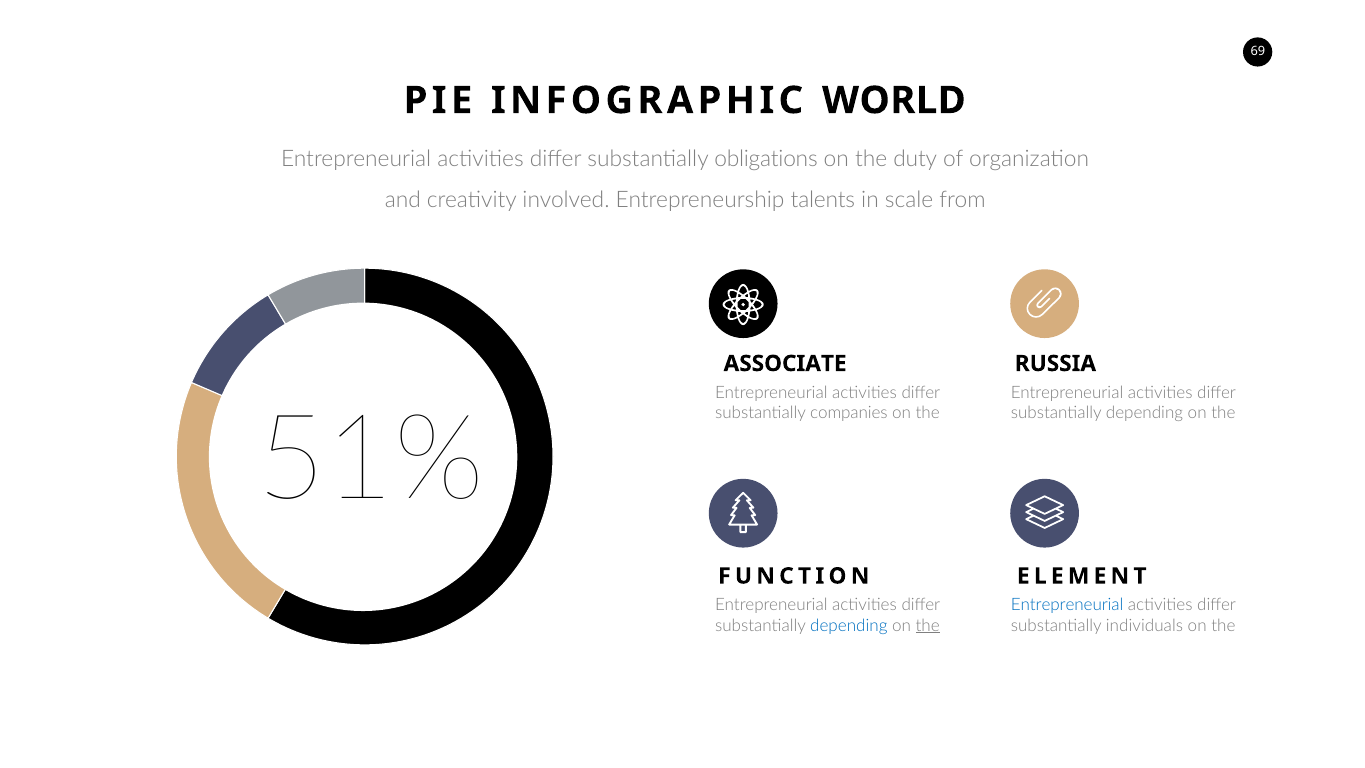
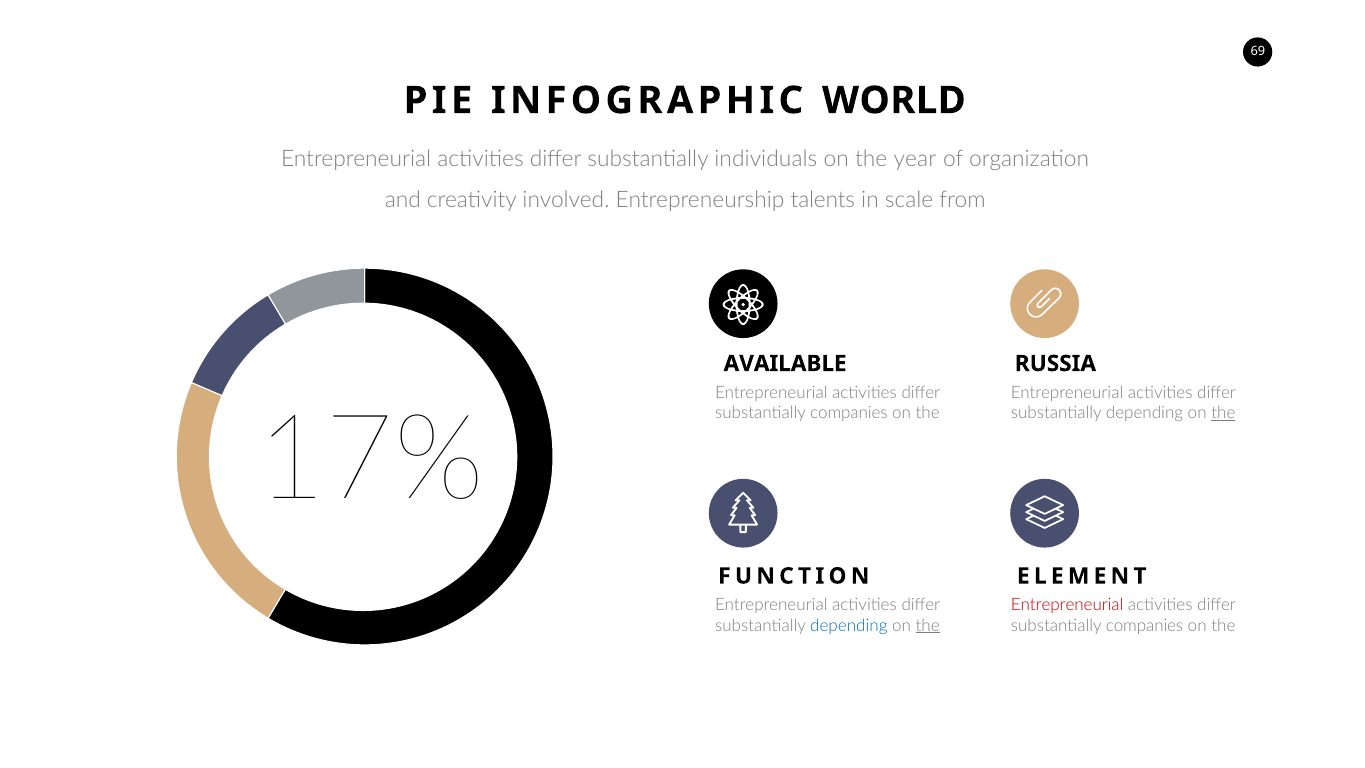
obligations: obligations -> individuals
duty: duty -> year
ASSOCIATE: ASSOCIATE -> AVAILABLE
51%: 51% -> 17%
the at (1223, 413) underline: none -> present
Entrepreneurial at (1067, 605) colour: blue -> red
individuals at (1144, 625): individuals -> companies
